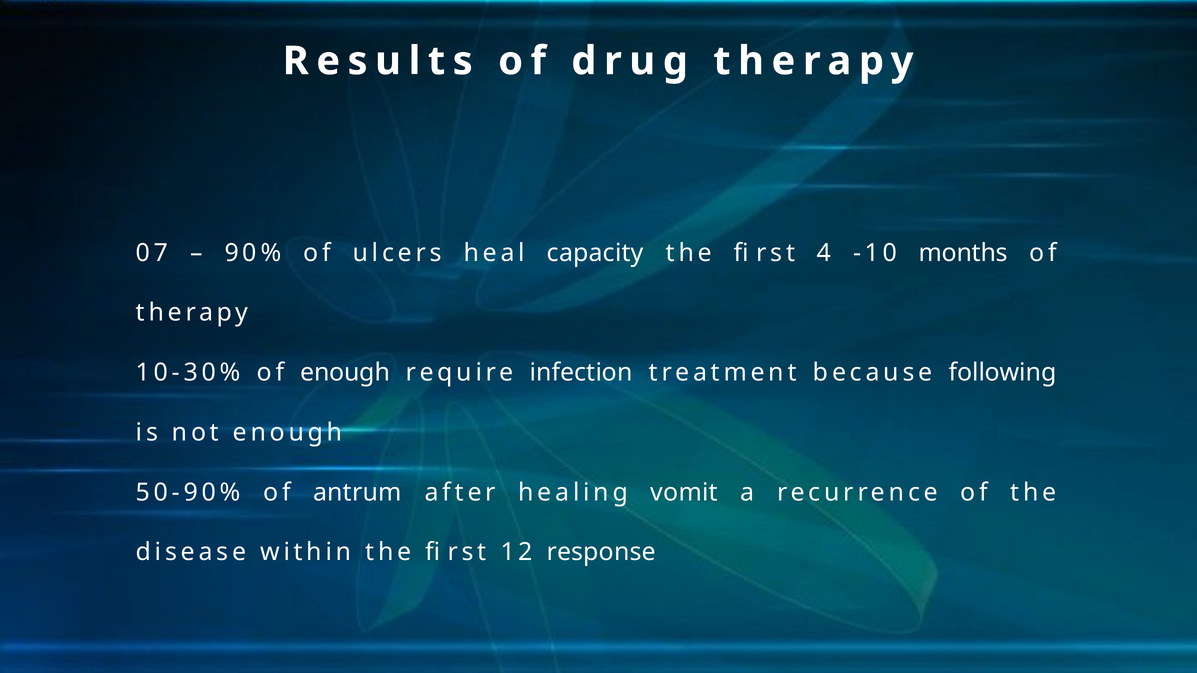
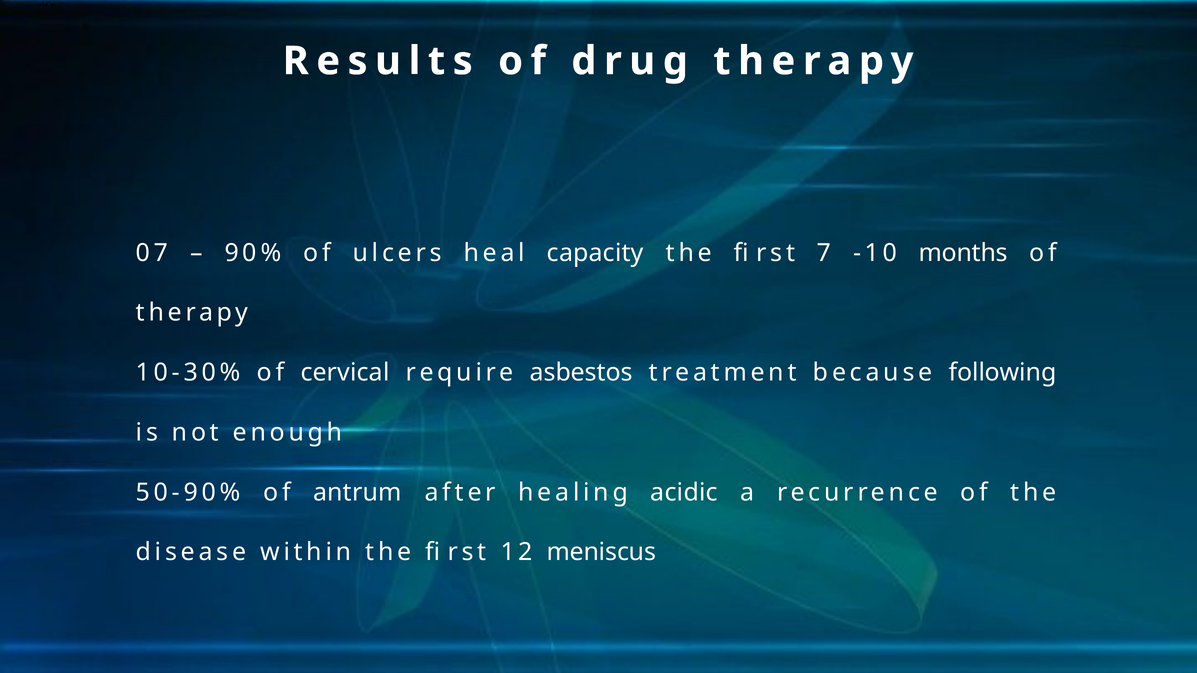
4: 4 -> 7
of enough: enough -> cervical
infection: infection -> asbestos
vomit: vomit -> acidic
response: response -> meniscus
